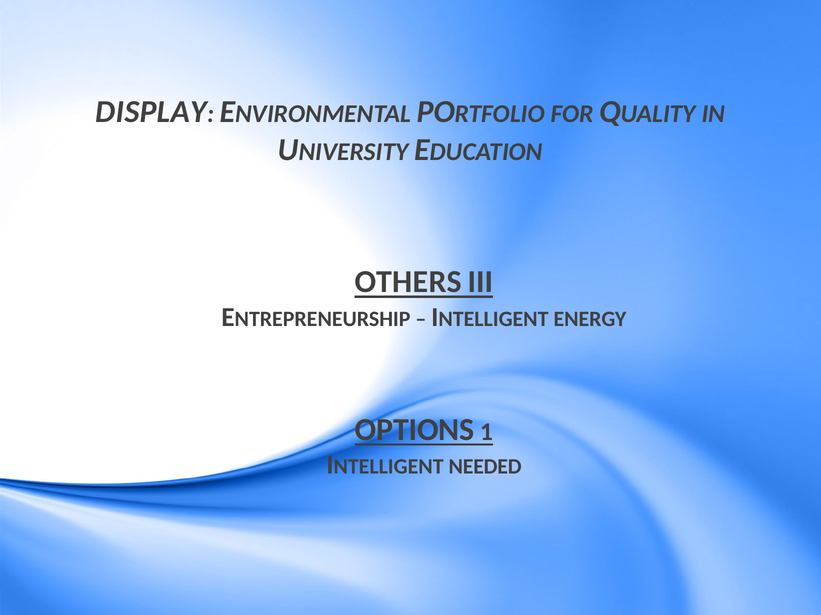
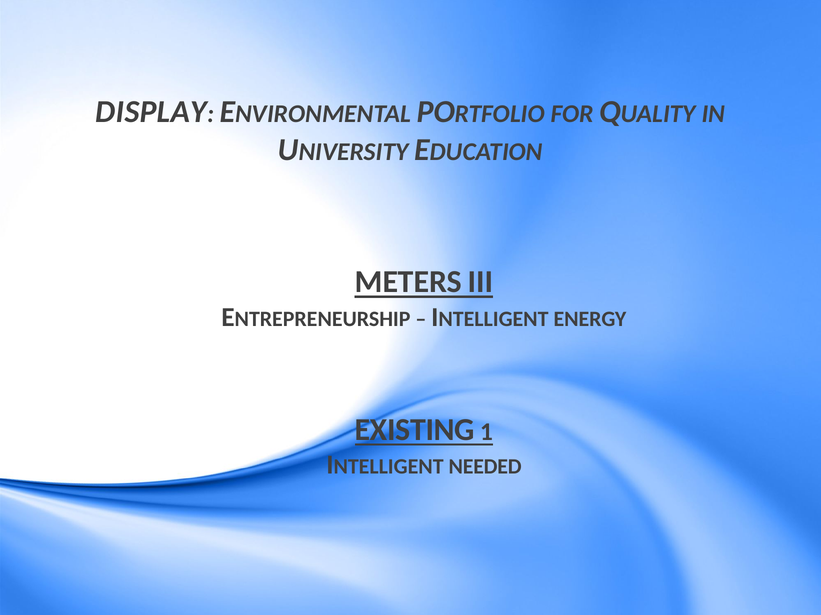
OTHERS: OTHERS -> METERS
OPTIONS: OPTIONS -> EXISTING
